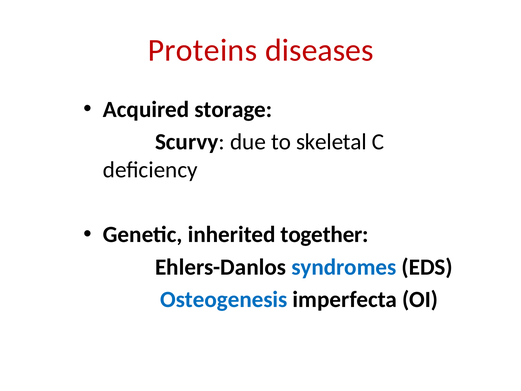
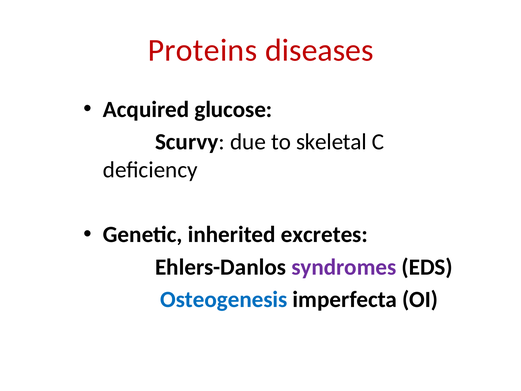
storage: storage -> glucose
together: together -> excretes
syndromes colour: blue -> purple
